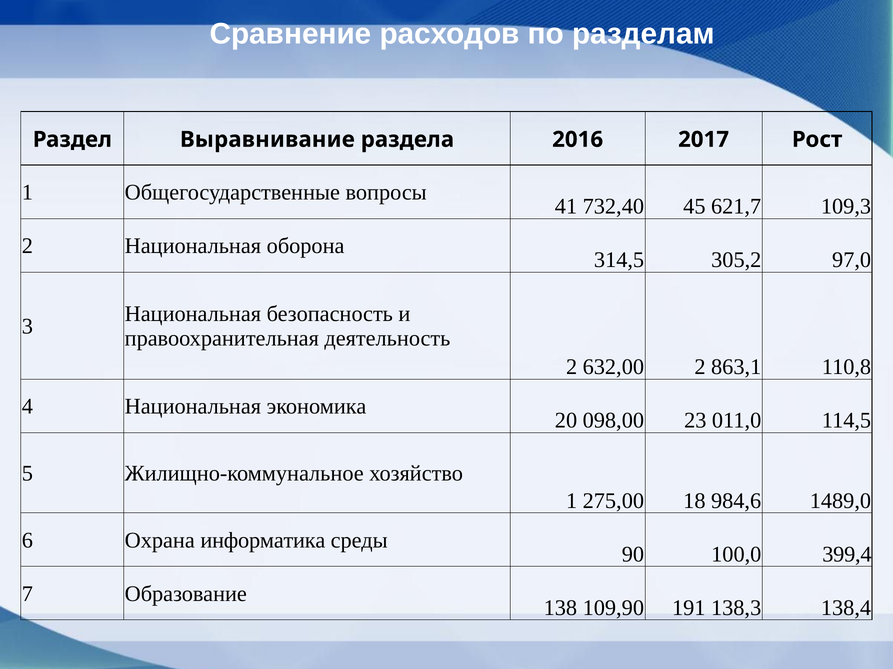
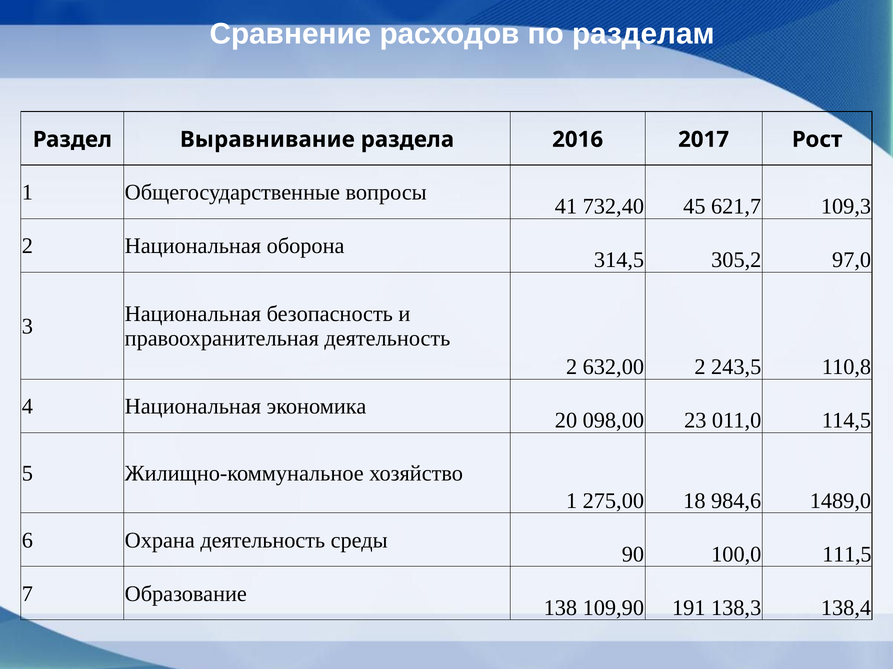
863,1: 863,1 -> 243,5
Охрана информатика: информатика -> деятельность
399,4: 399,4 -> 111,5
